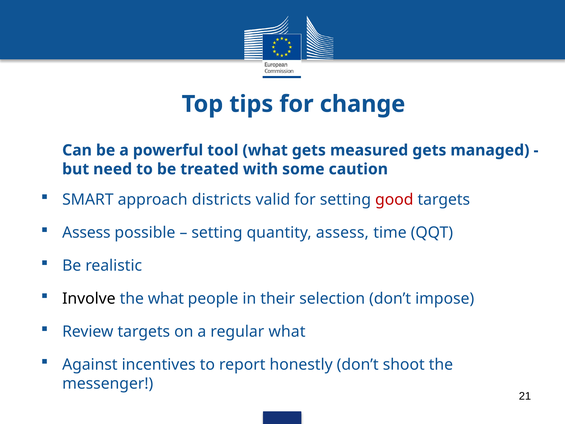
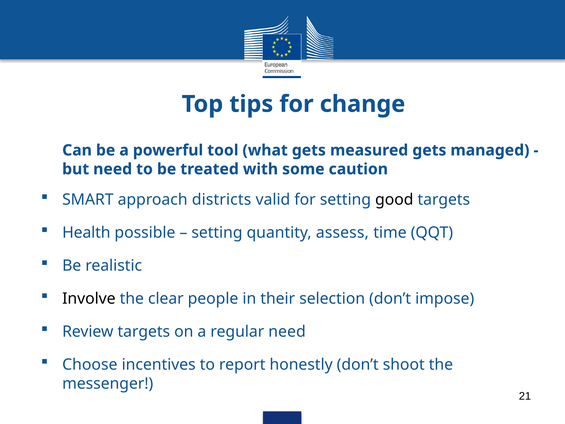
good colour: red -> black
Assess at (86, 233): Assess -> Health
the what: what -> clear
regular what: what -> need
Against: Against -> Choose
